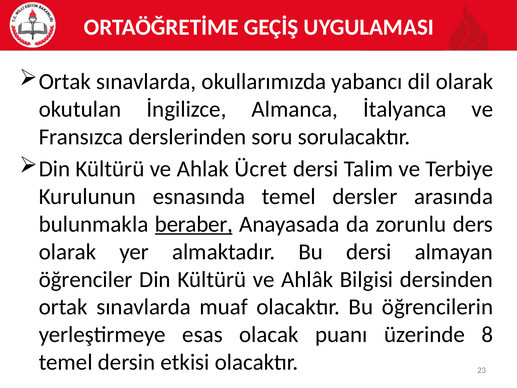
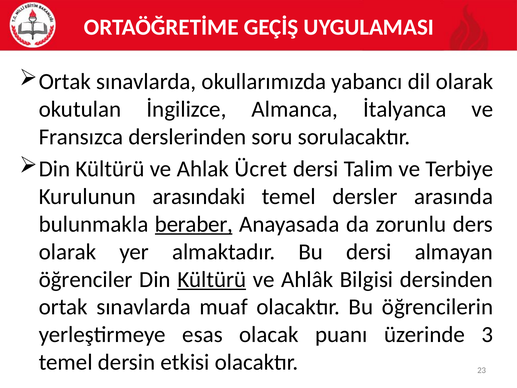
esnasında: esnasında -> arasındaki
Kültürü at (212, 279) underline: none -> present
8: 8 -> 3
